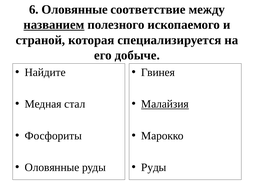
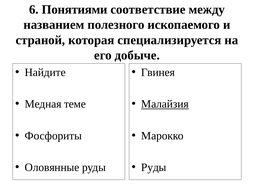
6 Оловянные: Оловянные -> Понятиями
названием underline: present -> none
стал: стал -> теме
